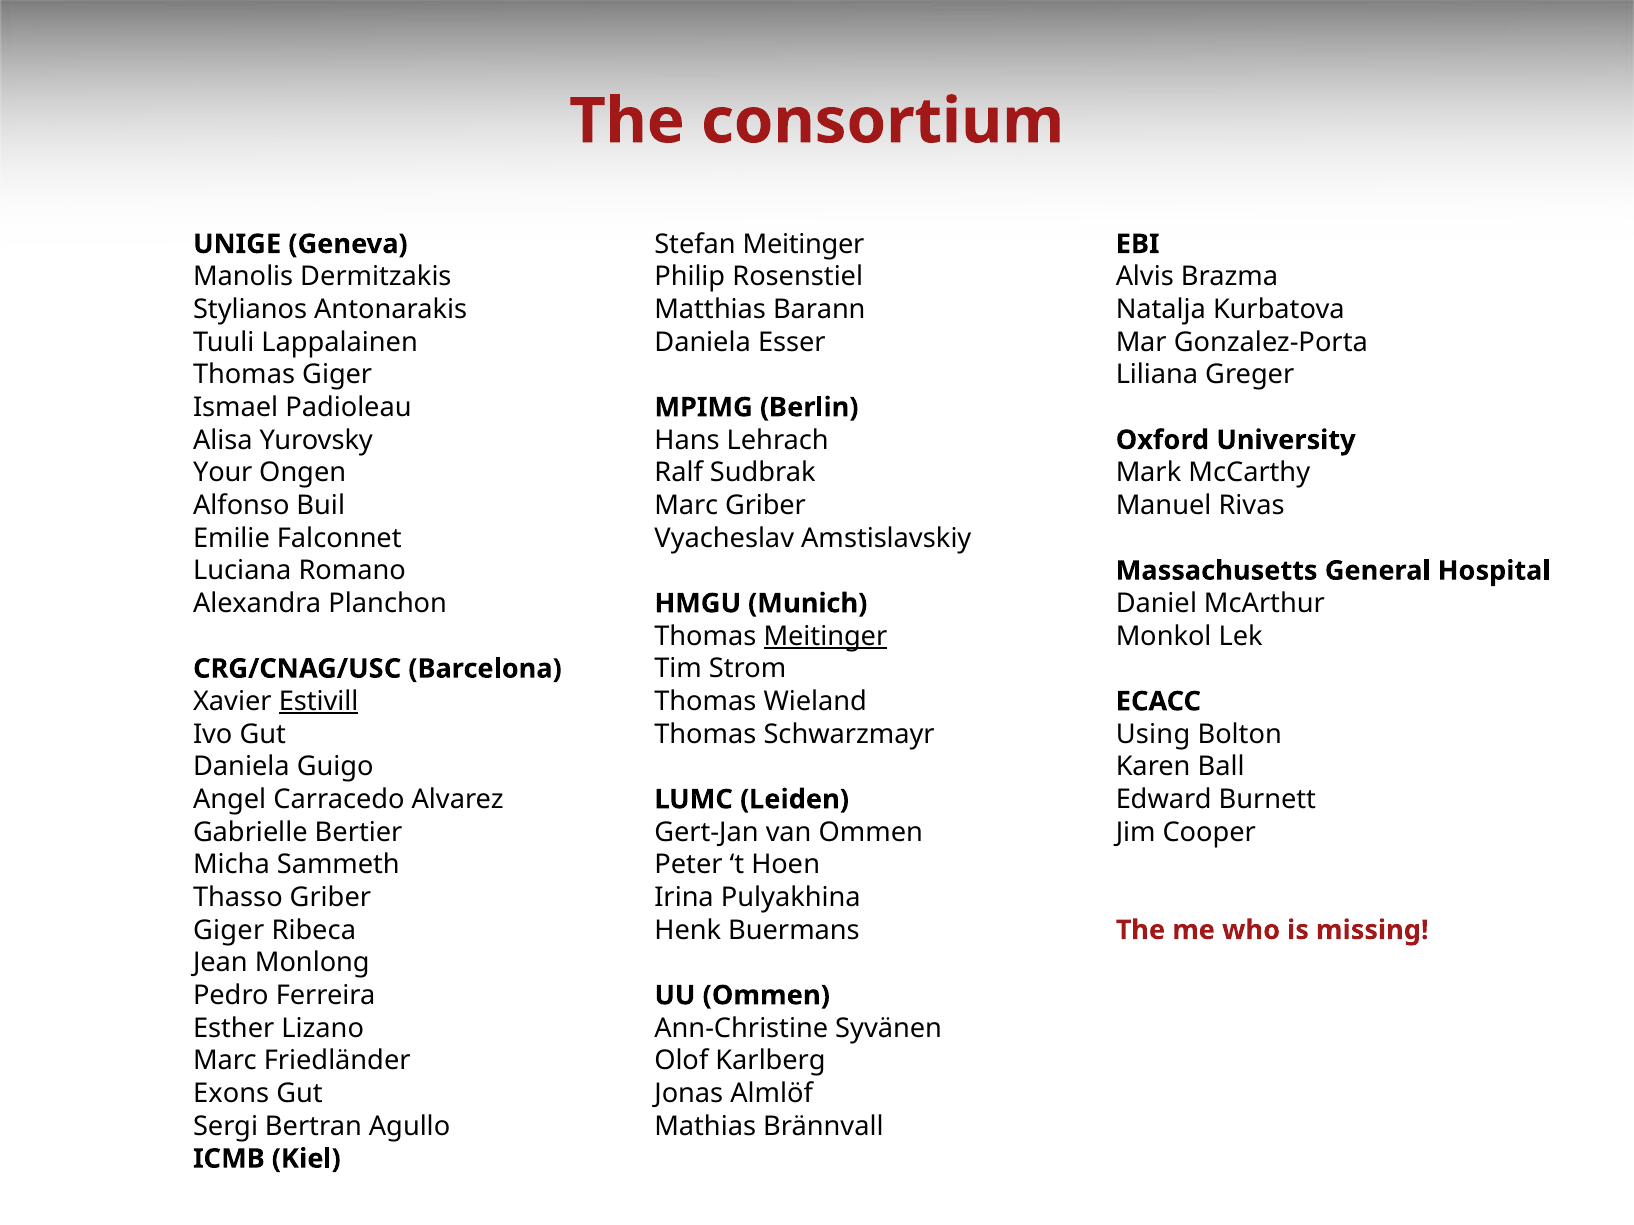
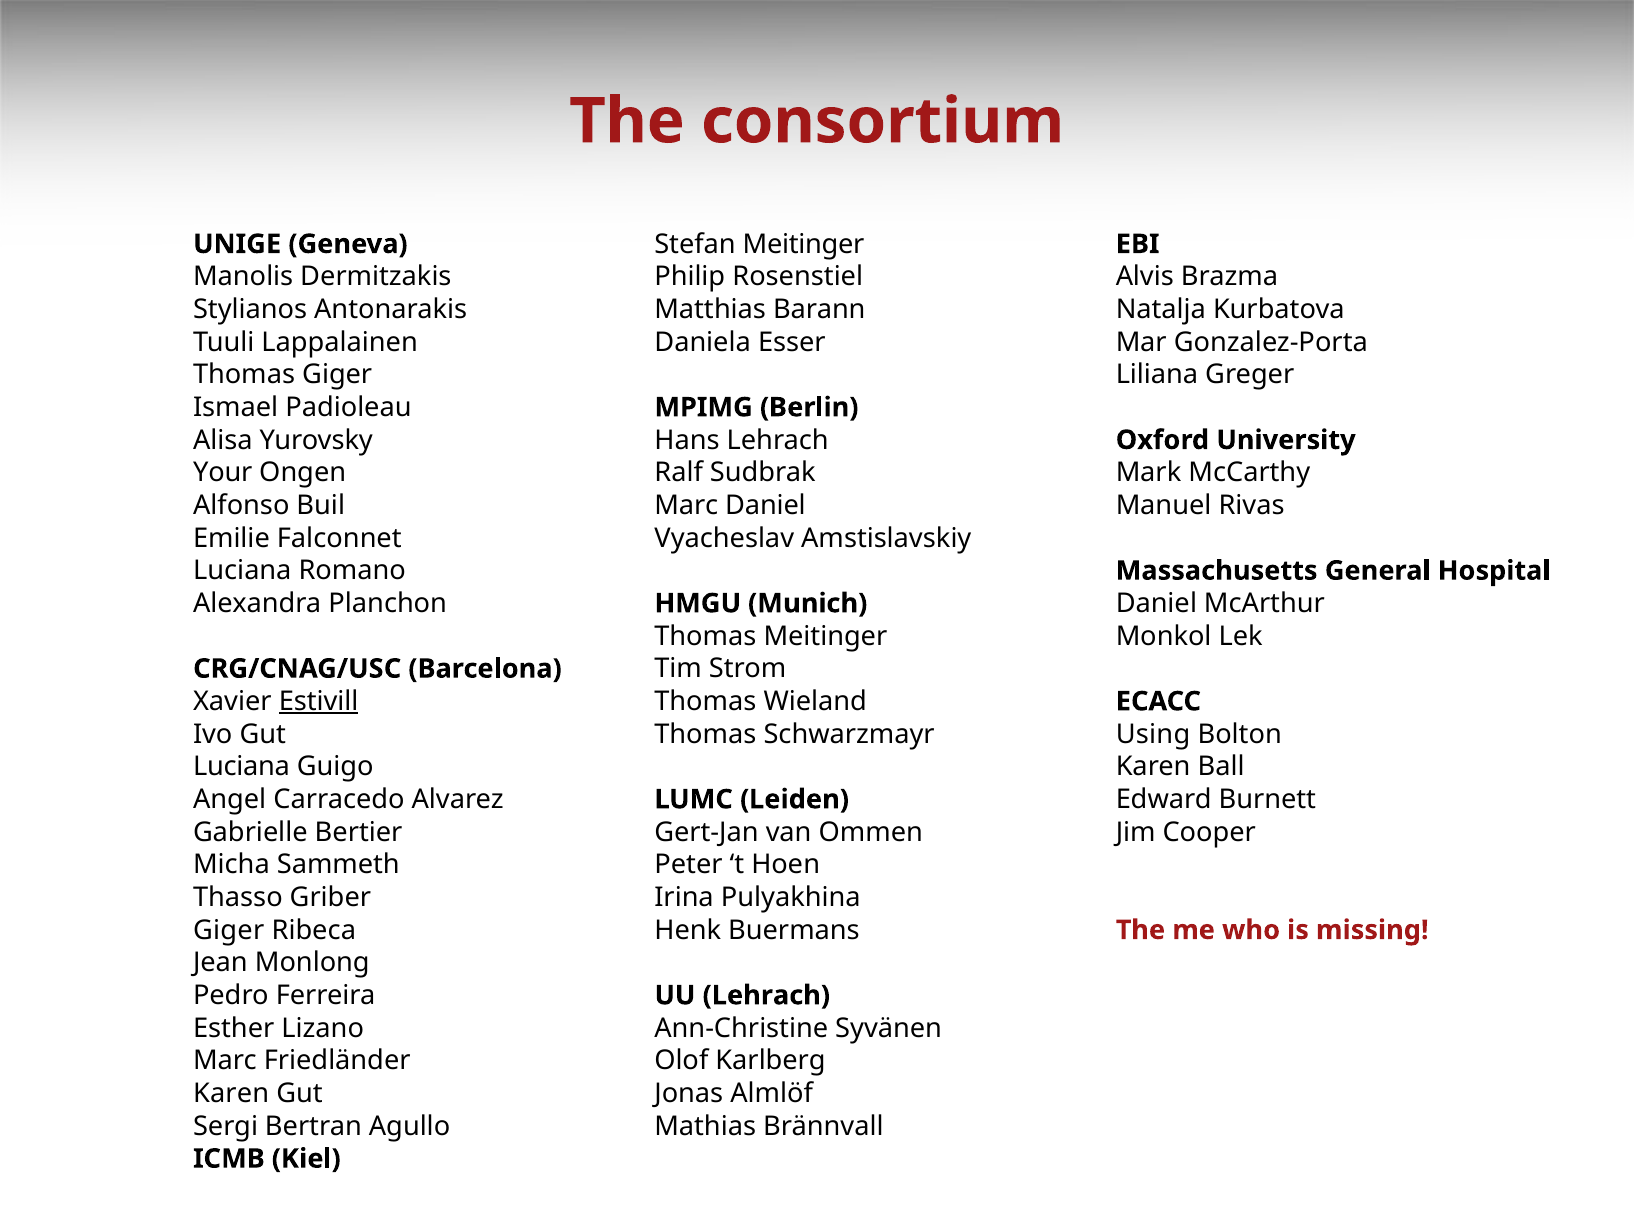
Marc Griber: Griber -> Daniel
Meitinger at (825, 636) underline: present -> none
Daniela at (241, 767): Daniela -> Luciana
UU Ommen: Ommen -> Lehrach
Exons at (231, 1094): Exons -> Karen
